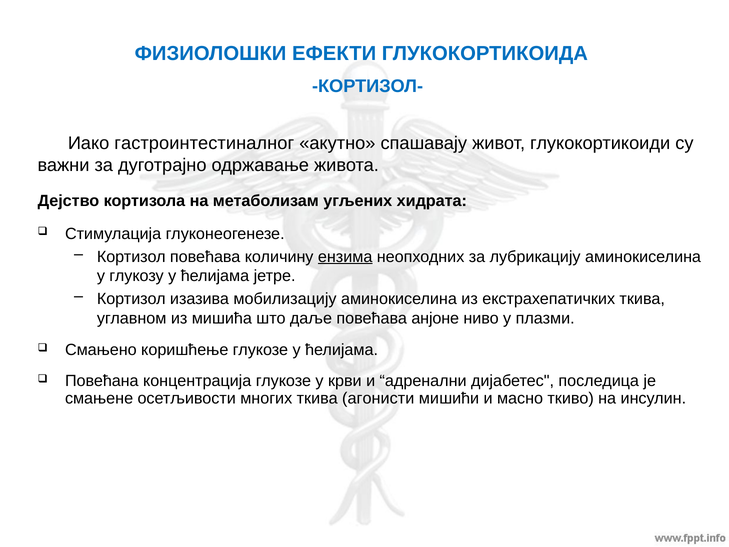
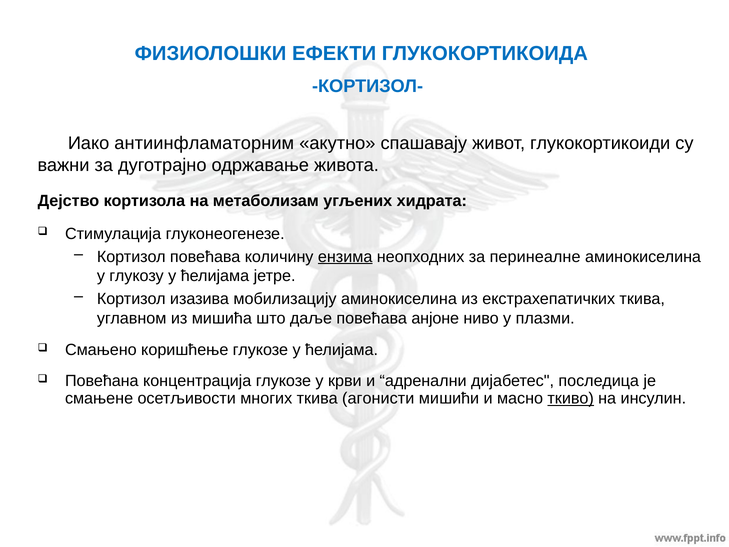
гастроинтестиналног: гастроинтестиналног -> антиинфламаторним
лубрикацију: лубрикацију -> перинеалне
ткиво underline: none -> present
